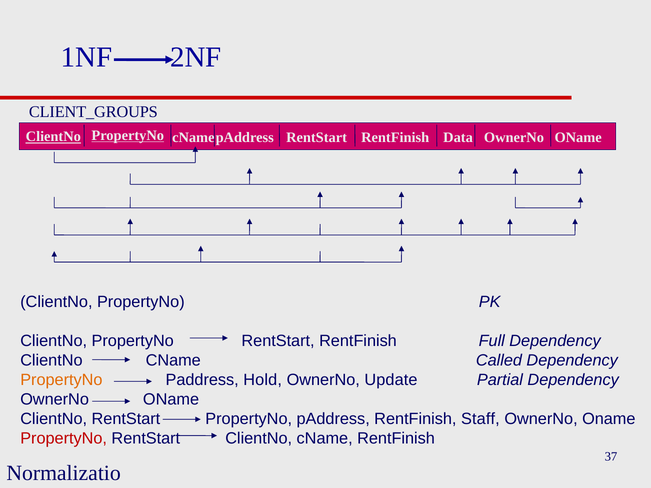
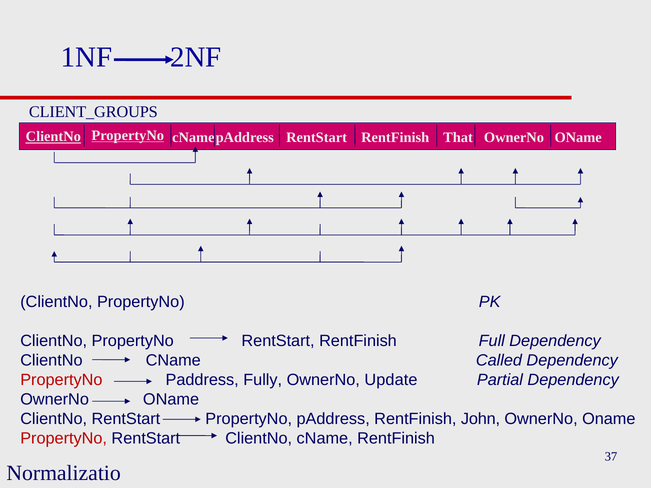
Data: Data -> That
PropertyNo at (61, 380) colour: orange -> red
Hold: Hold -> Fully
Staff: Staff -> John
